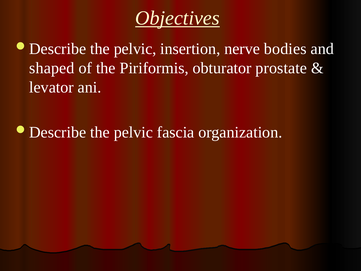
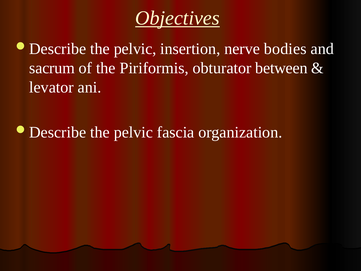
shaped: shaped -> sacrum
prostate: prostate -> between
